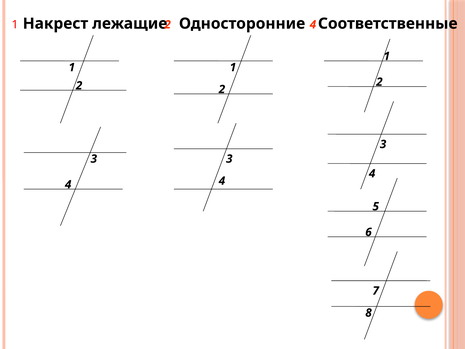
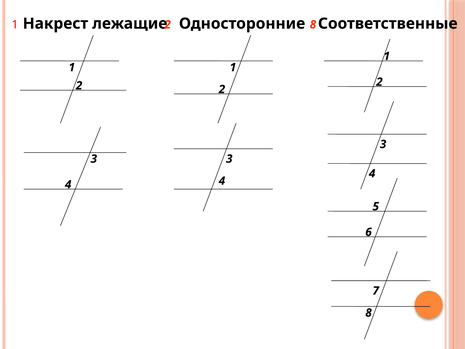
4 at (313, 25): 4 -> 8
